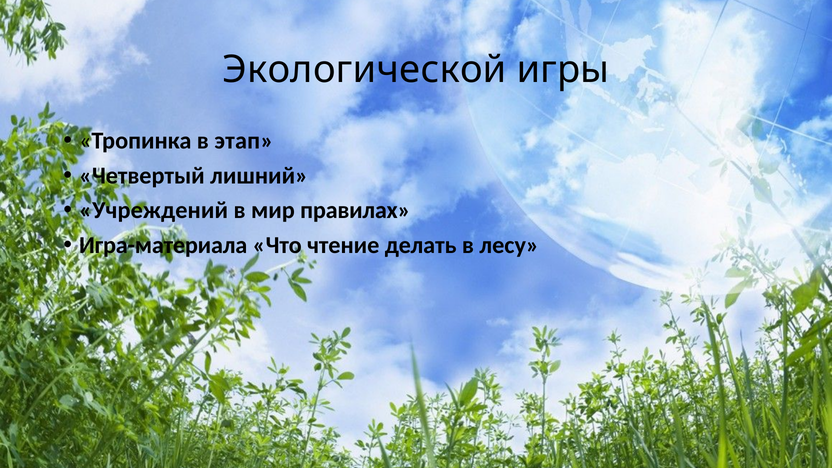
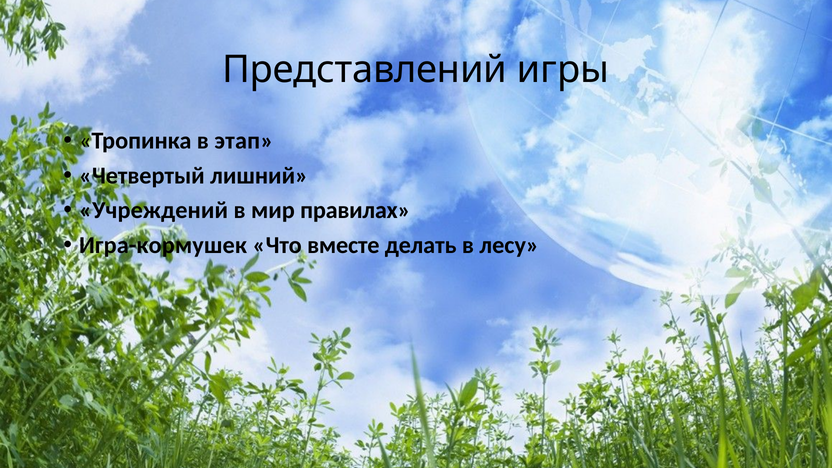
Экологической: Экологической -> Представлений
Игра-материала: Игра-материала -> Игра-кормушек
чтение: чтение -> вместе
